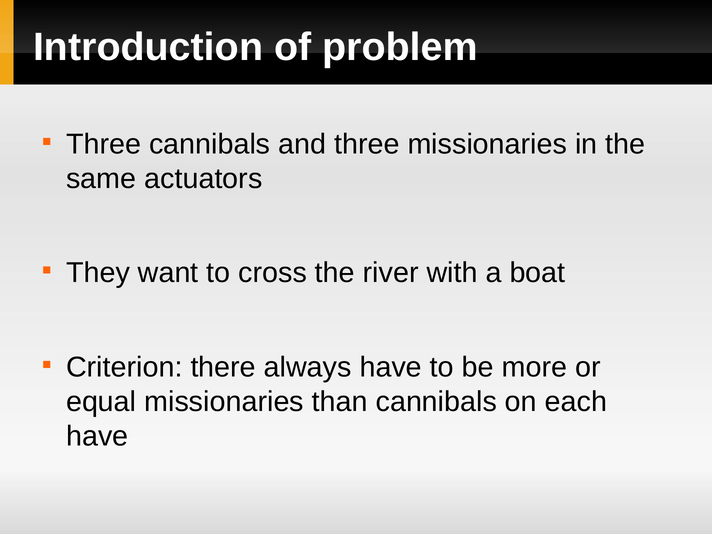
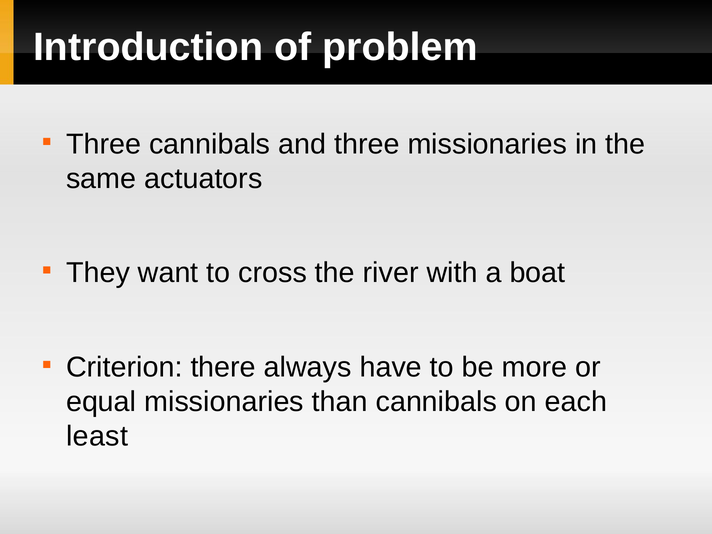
have at (97, 436): have -> least
